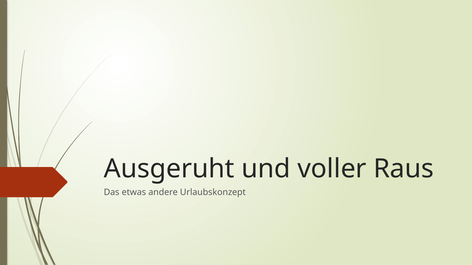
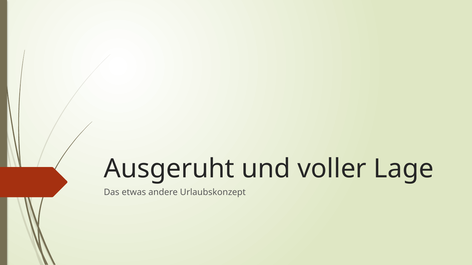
Raus: Raus -> Lage
